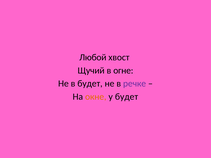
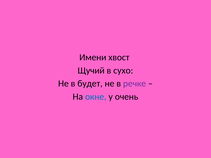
Любой: Любой -> Имени
огне: огне -> сухо
окне colour: orange -> blue
у будет: будет -> очень
